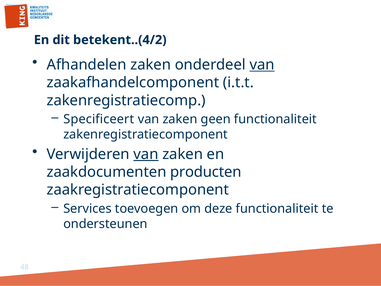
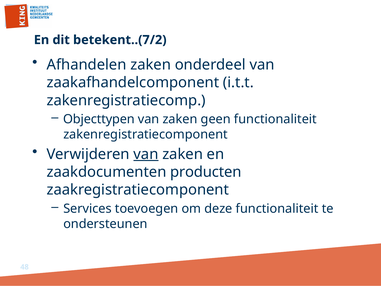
betekent..(4/2: betekent..(4/2 -> betekent..(7/2
van at (262, 65) underline: present -> none
Specificeert: Specificeert -> Objecttypen
